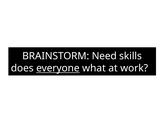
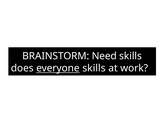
everyone what: what -> skills
